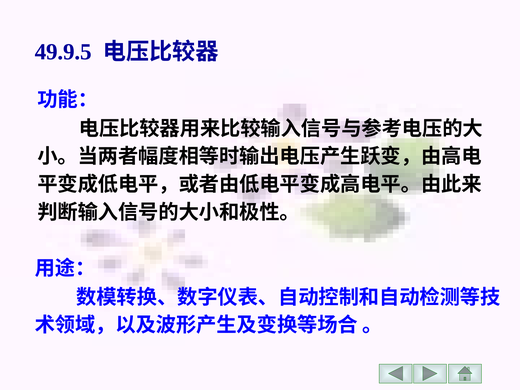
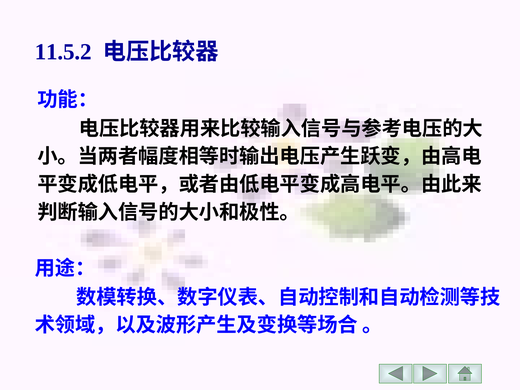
49.9.5: 49.9.5 -> 11.5.2
